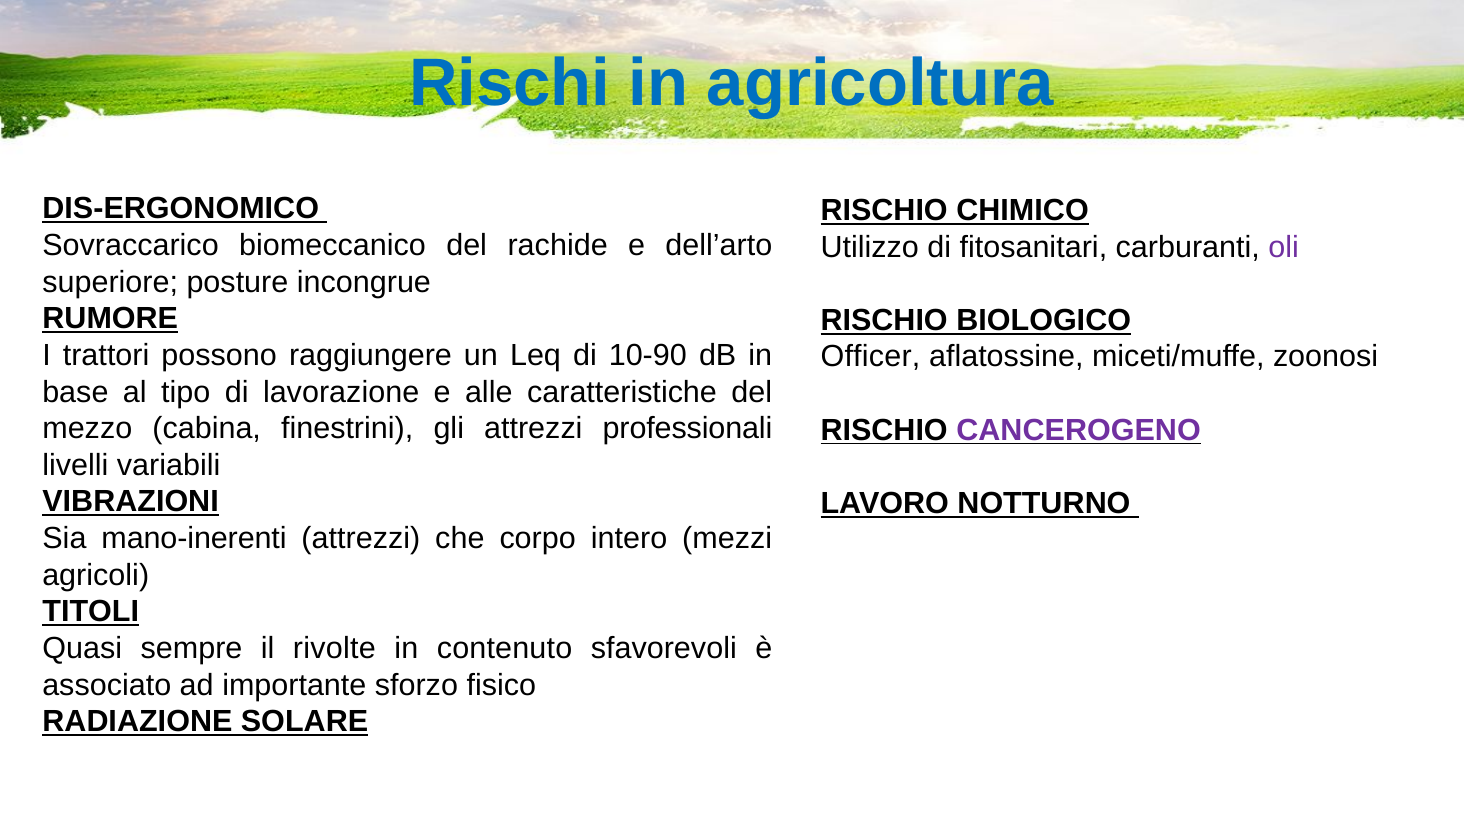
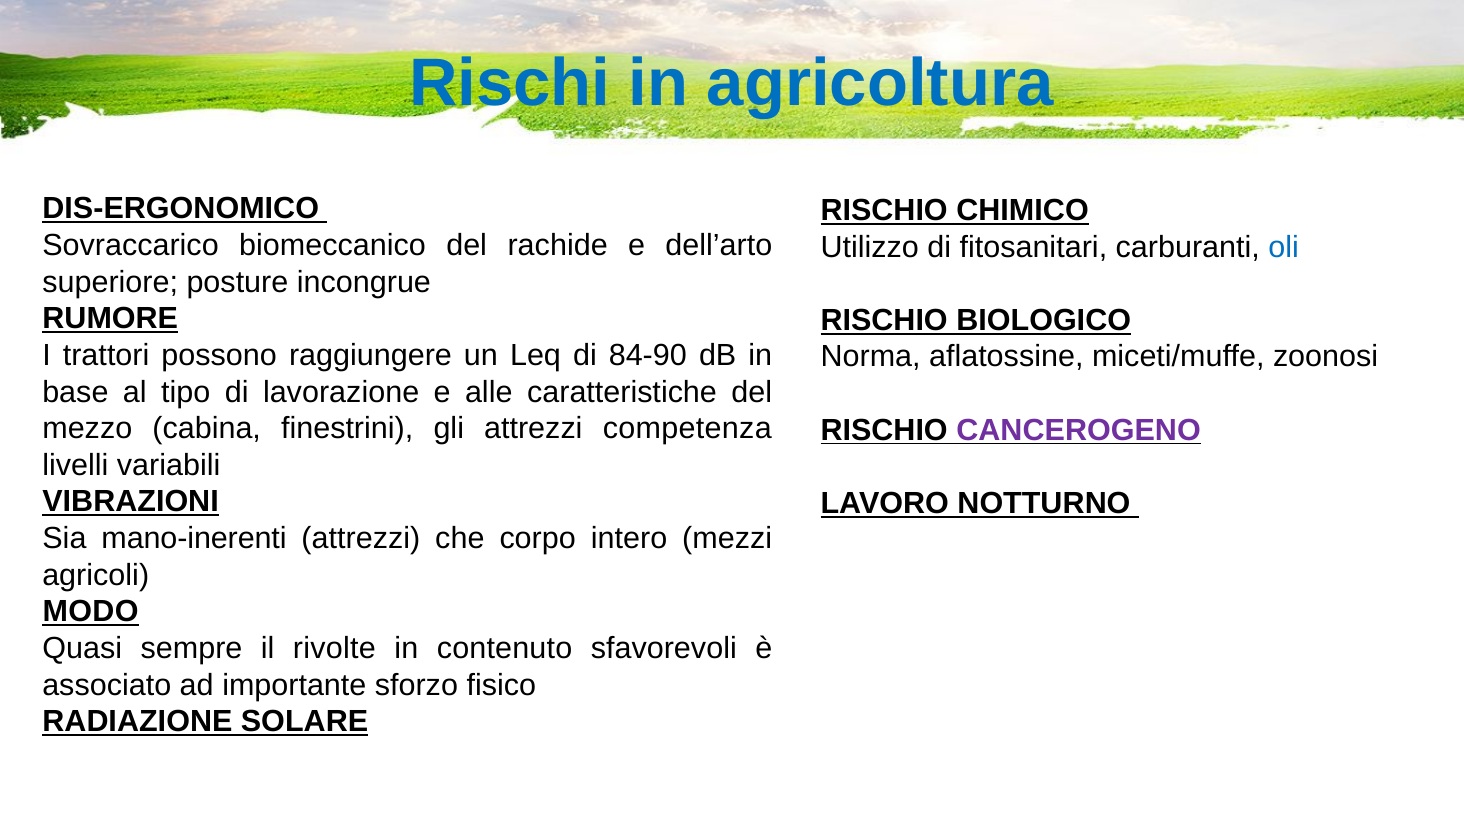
oli colour: purple -> blue
10-90: 10-90 -> 84-90
Officer: Officer -> Norma
professionali: professionali -> competenza
TITOLI: TITOLI -> MODO
